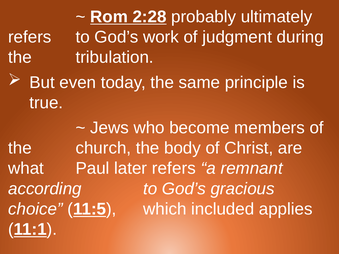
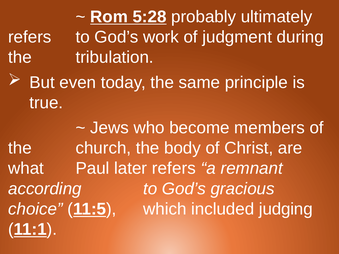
2:28: 2:28 -> 5:28
applies: applies -> judging
